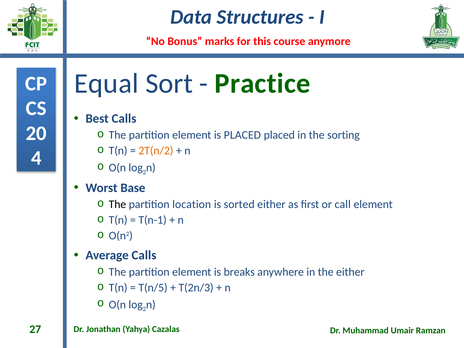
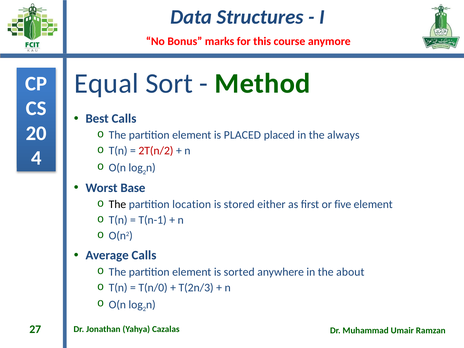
Practice: Practice -> Method
sorting: sorting -> always
2T(n/2 colour: orange -> red
sorted: sorted -> stored
call: call -> five
breaks: breaks -> sorted
the either: either -> about
T(n/5: T(n/5 -> T(n/0
